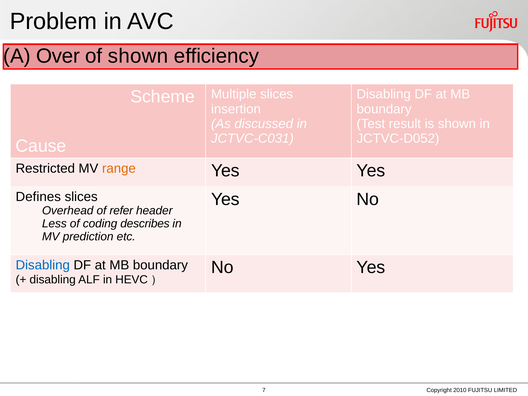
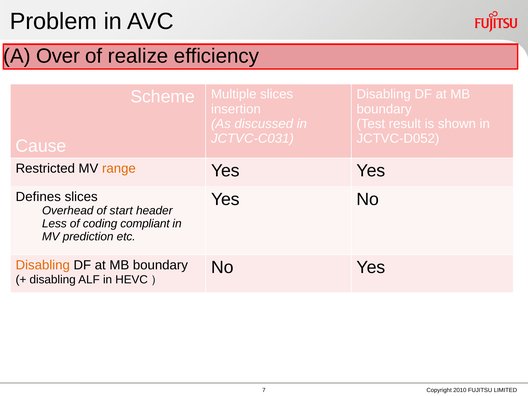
of shown: shown -> realize
refer: refer -> start
describes: describes -> compliant
Disabling at (43, 265) colour: blue -> orange
